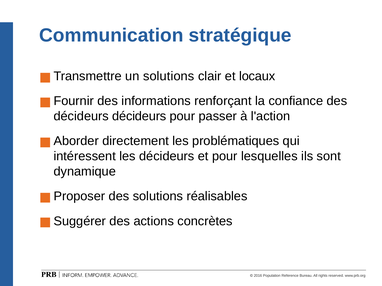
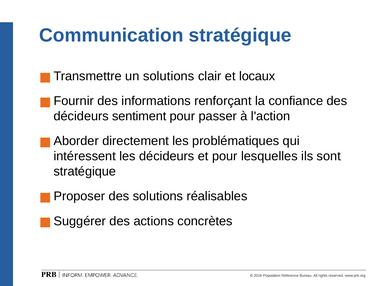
décideurs décideurs: décideurs -> sentiment
dynamique at (85, 172): dynamique -> stratégique
